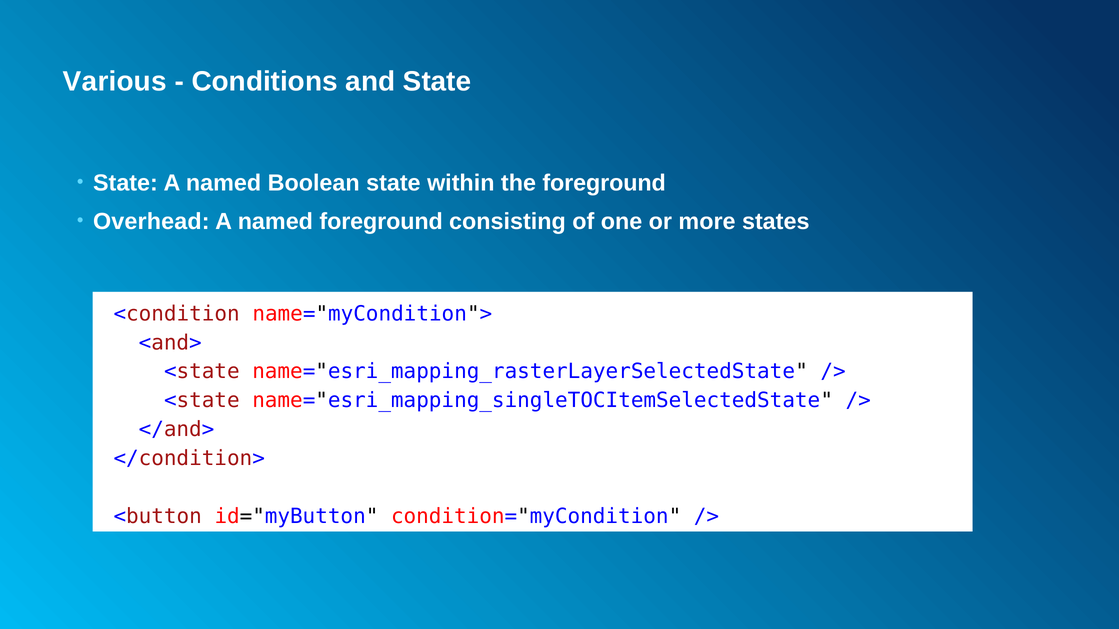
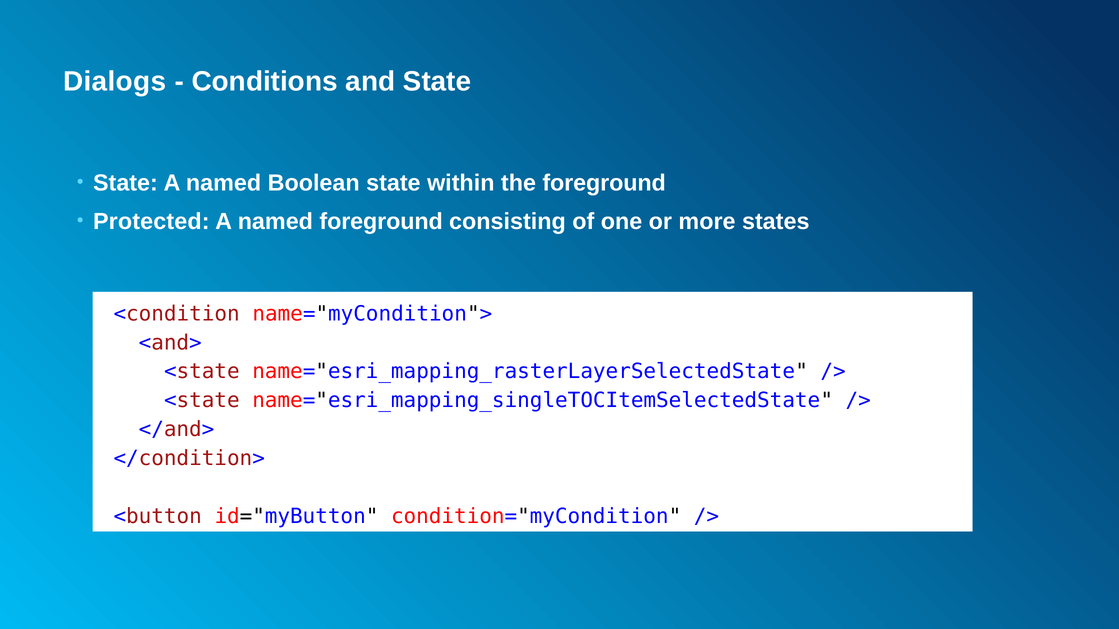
Various: Various -> Dialogs
Overhead: Overhead -> Protected
